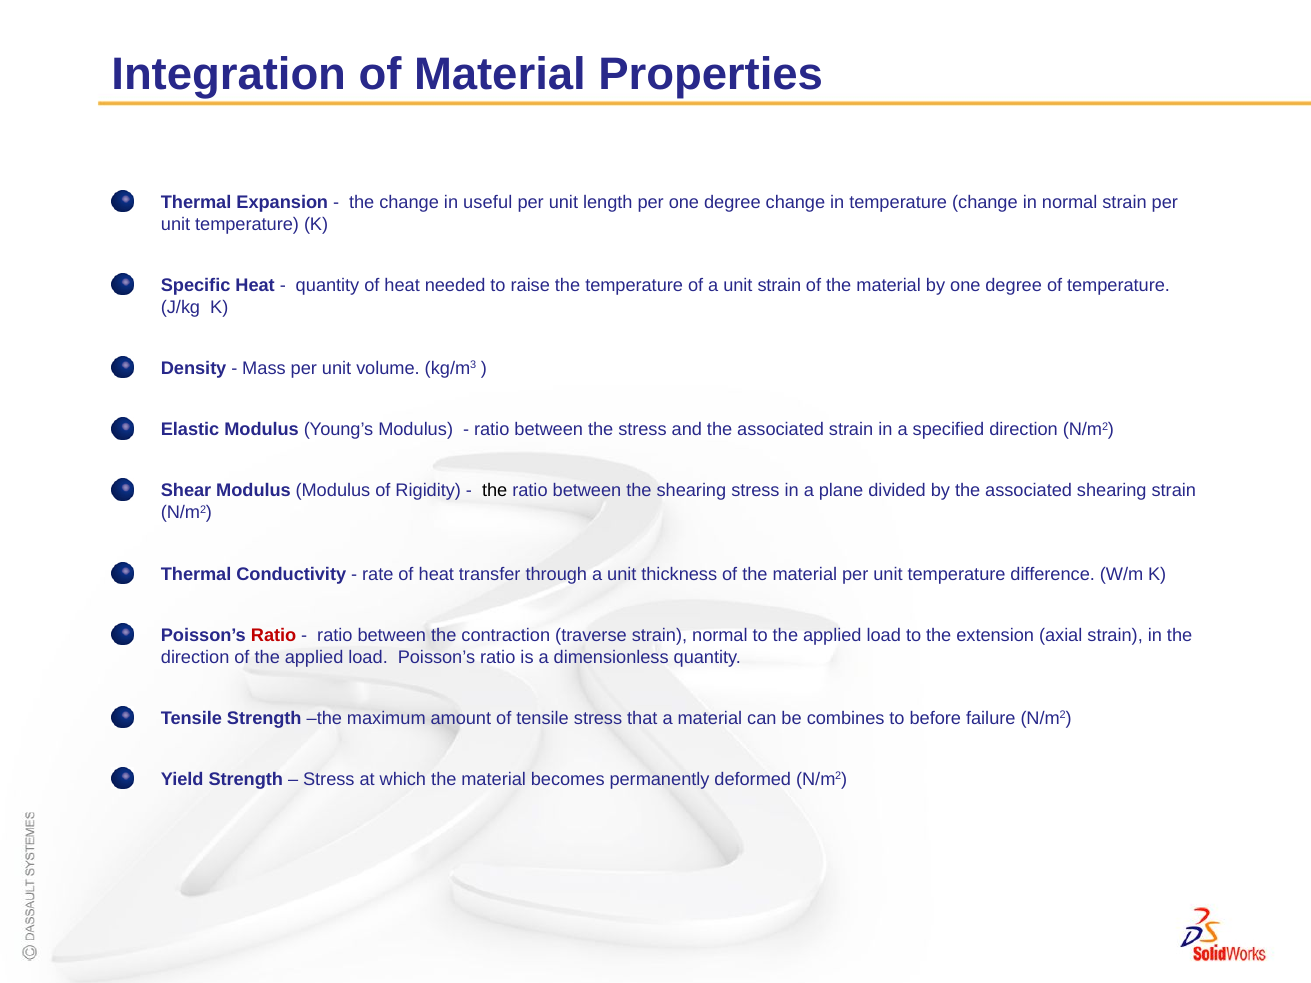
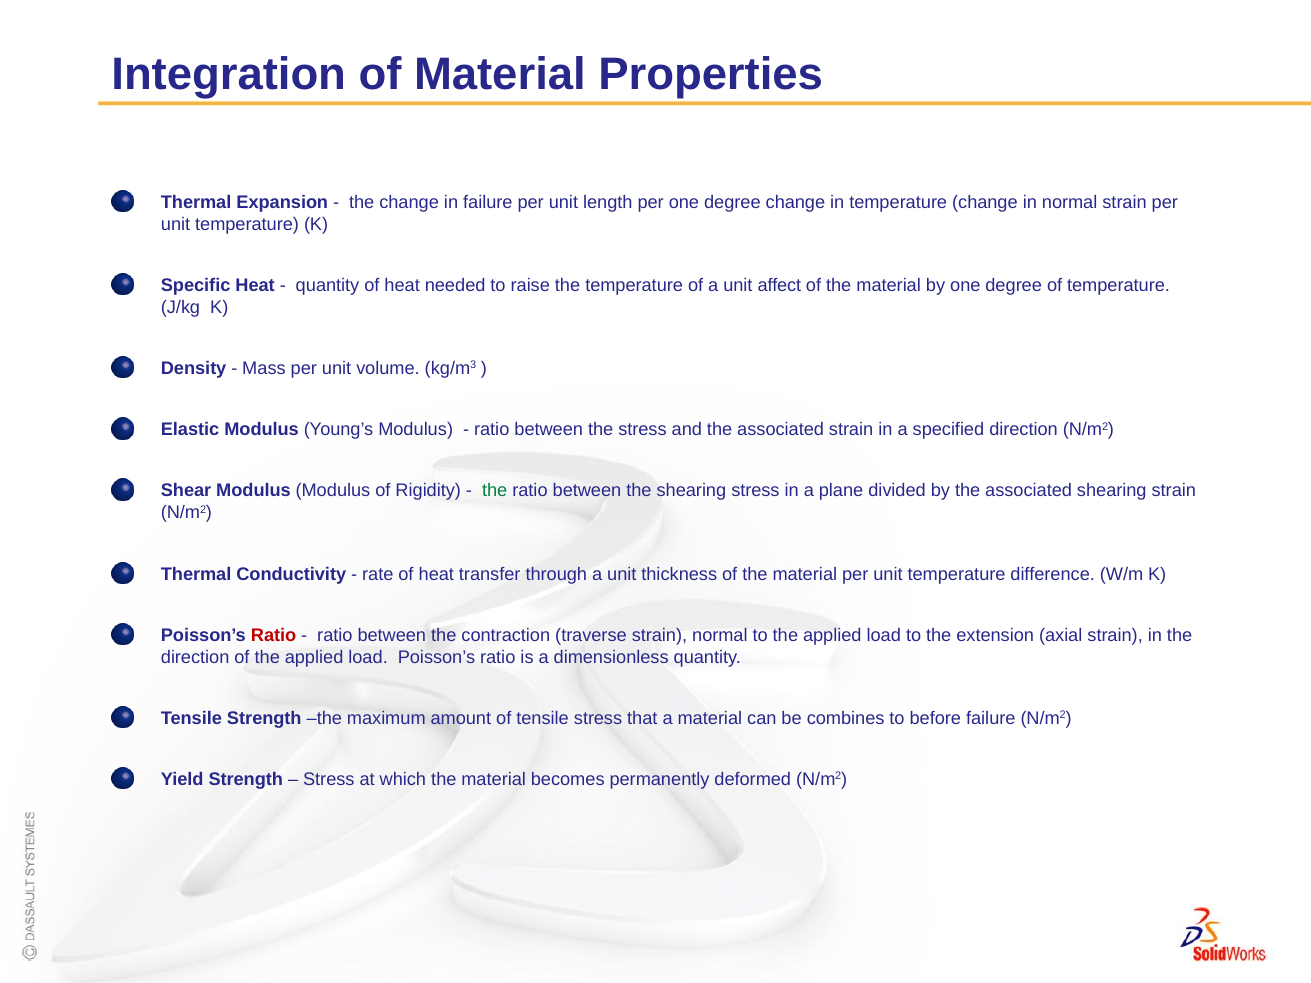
in useful: useful -> failure
unit strain: strain -> affect
the at (495, 491) colour: black -> green
